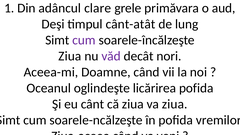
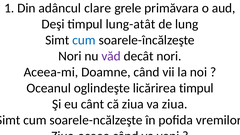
cânt-atât: cânt-atât -> lung-atât
cum at (84, 40) colour: purple -> blue
Ziua at (70, 56): Ziua -> Nori
licărirea pofida: pofida -> timpul
